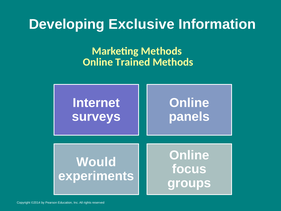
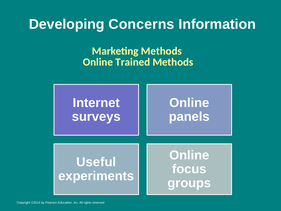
Exclusive: Exclusive -> Concerns
Would: Would -> Useful
